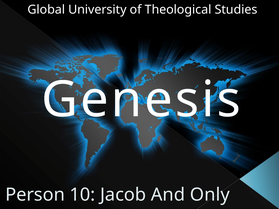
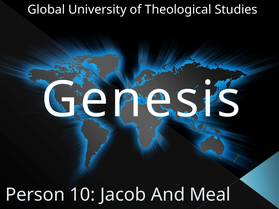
Only: Only -> Meal
